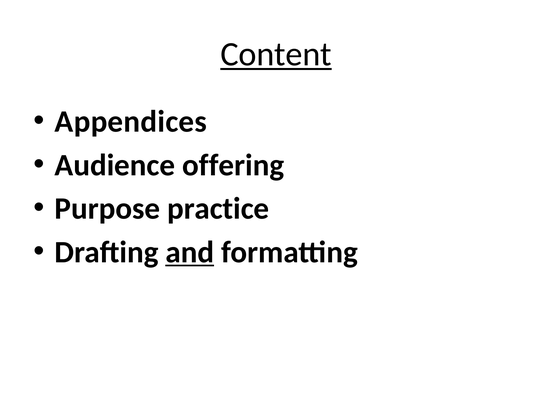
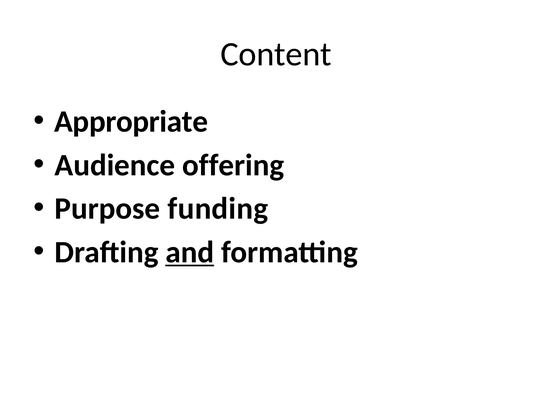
Content underline: present -> none
Appendices: Appendices -> Appropriate
practice: practice -> funding
